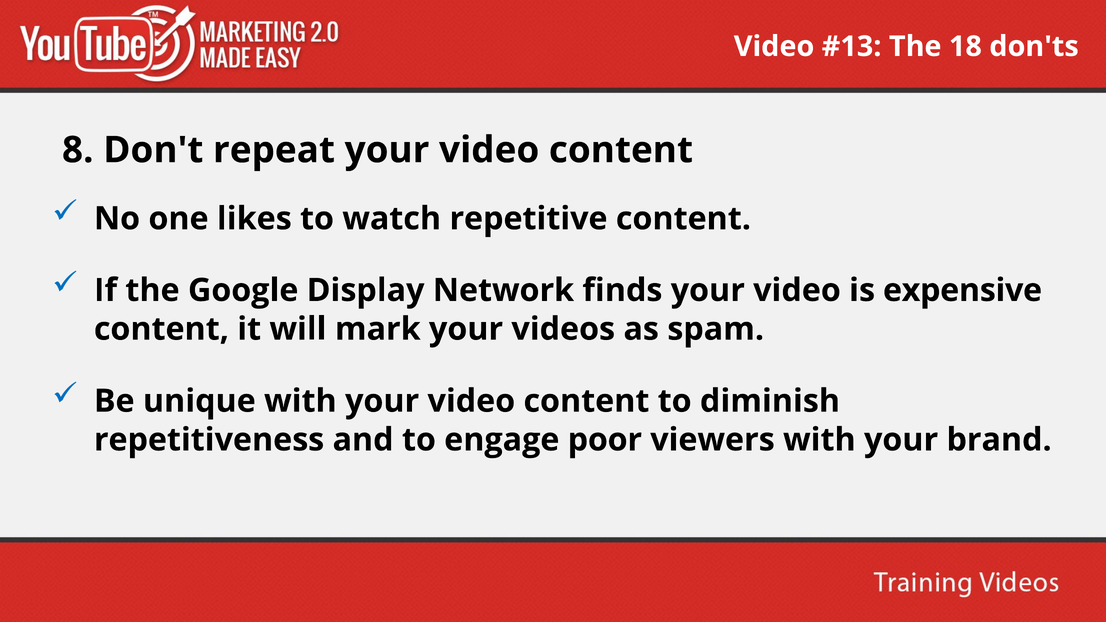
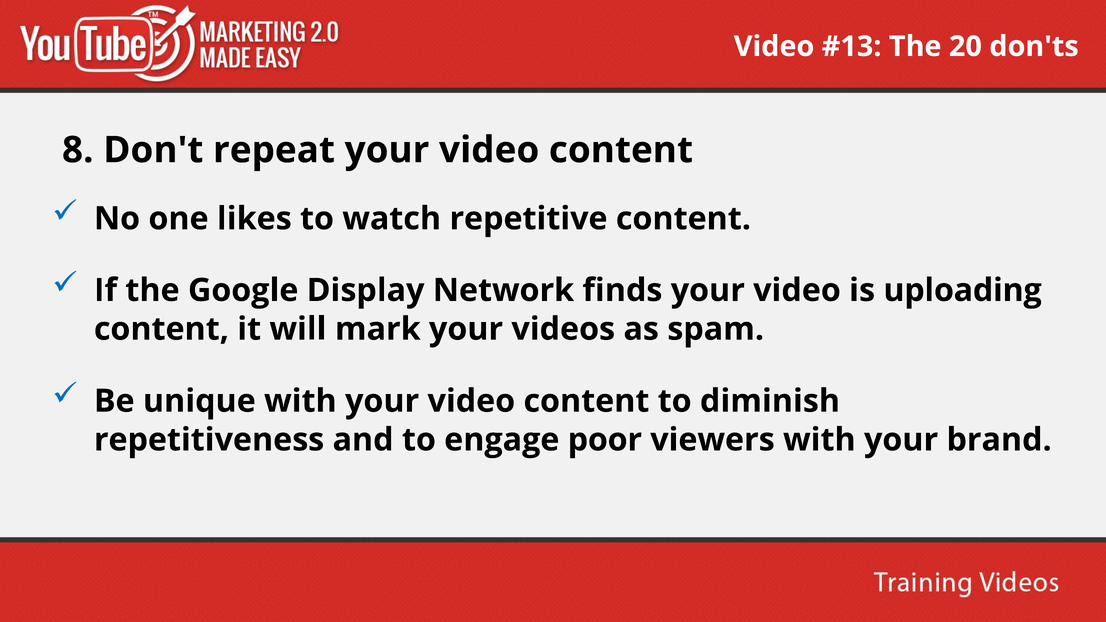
18: 18 -> 20
expensive: expensive -> uploading
